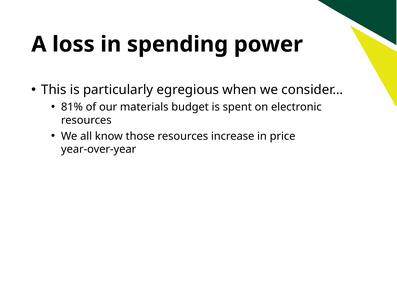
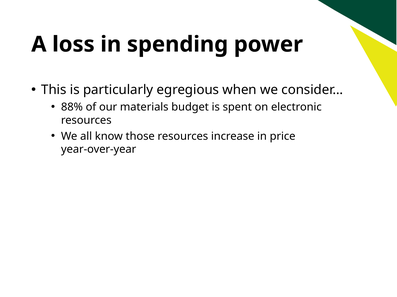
81%: 81% -> 88%
